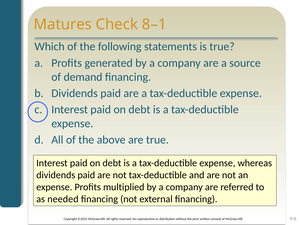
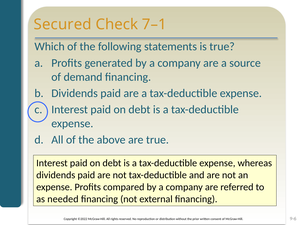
Matures: Matures -> Secured
8–1: 8–1 -> 7–1
multiplied: multiplied -> compared
